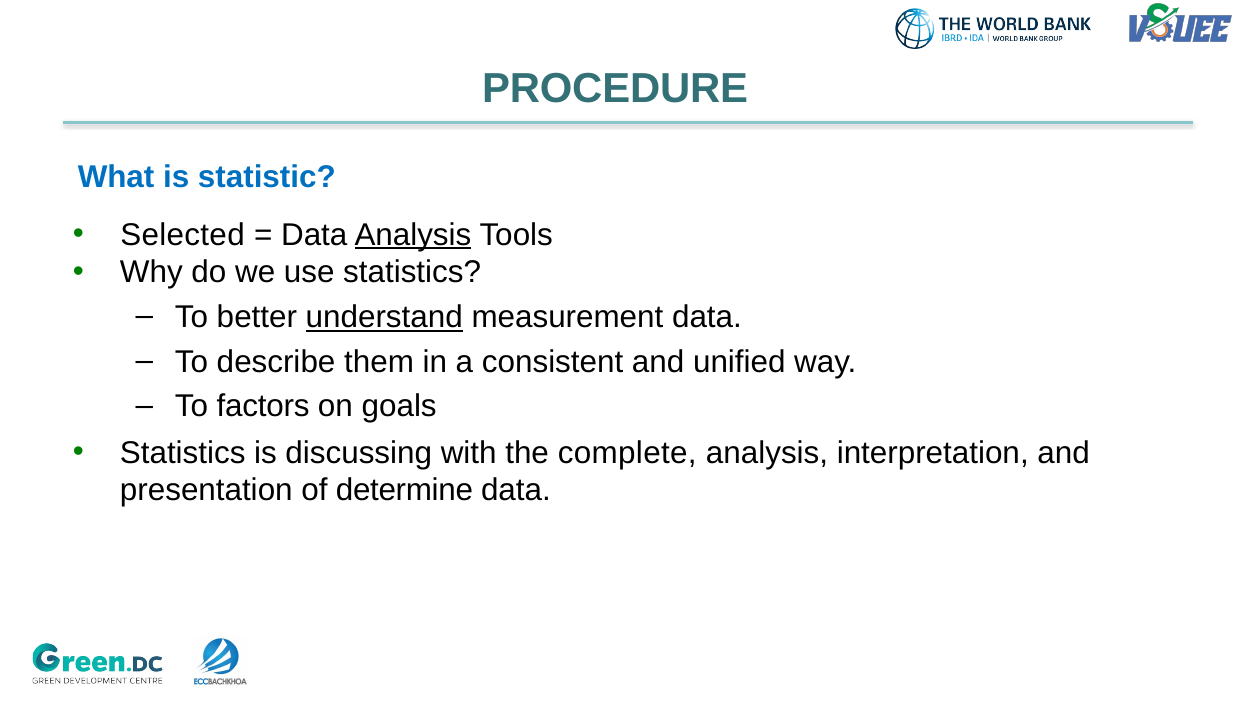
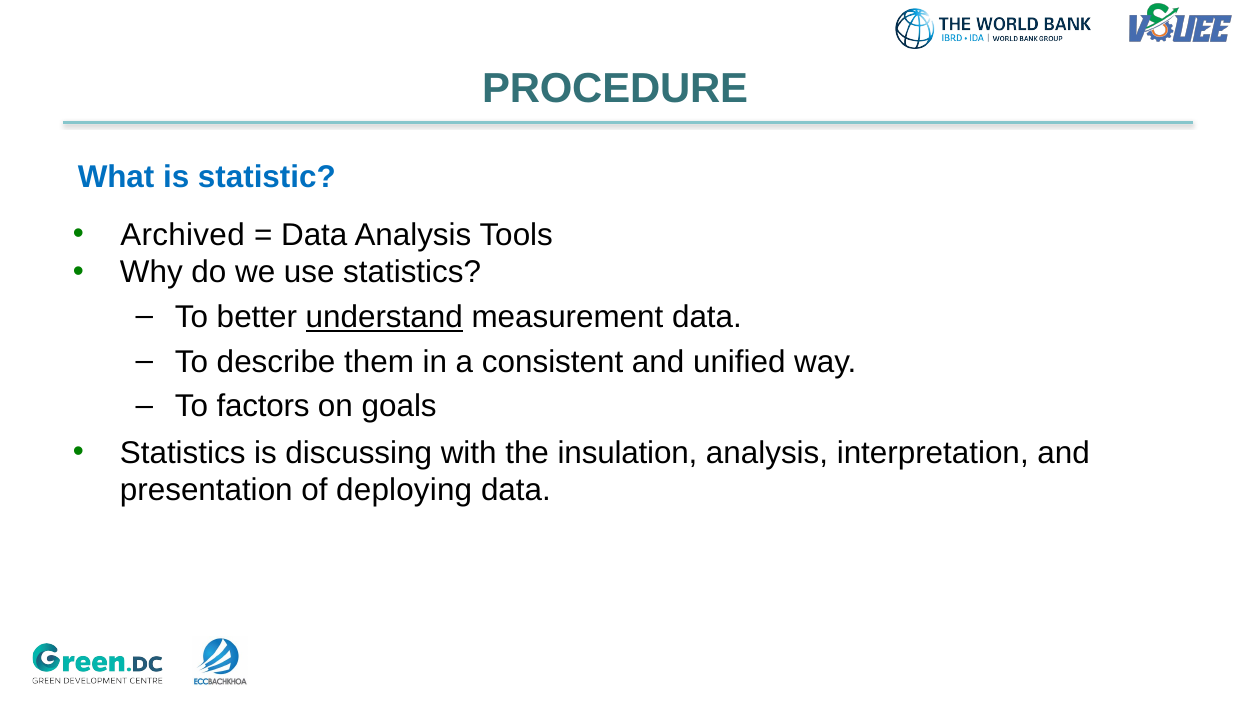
Selected: Selected -> Archived
Analysis at (413, 235) underline: present -> none
complete: complete -> insulation
determine: determine -> deploying
